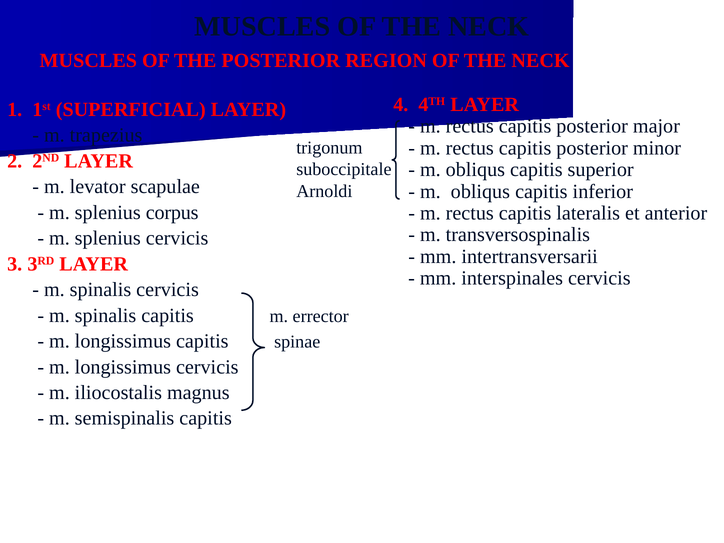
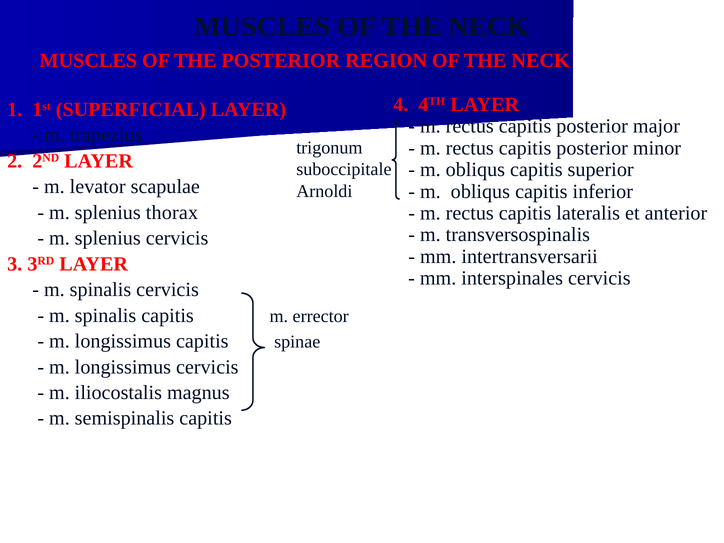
corpus: corpus -> thorax
